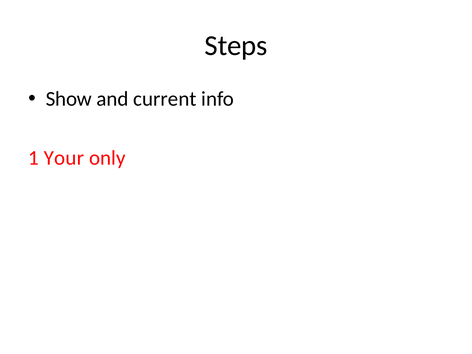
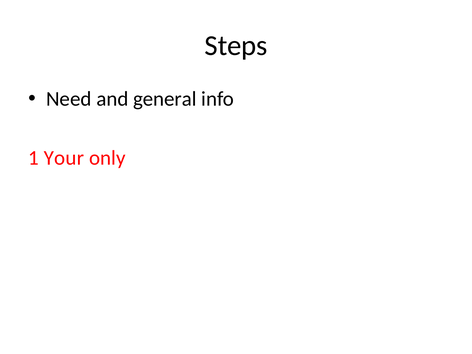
Show: Show -> Need
current: current -> general
